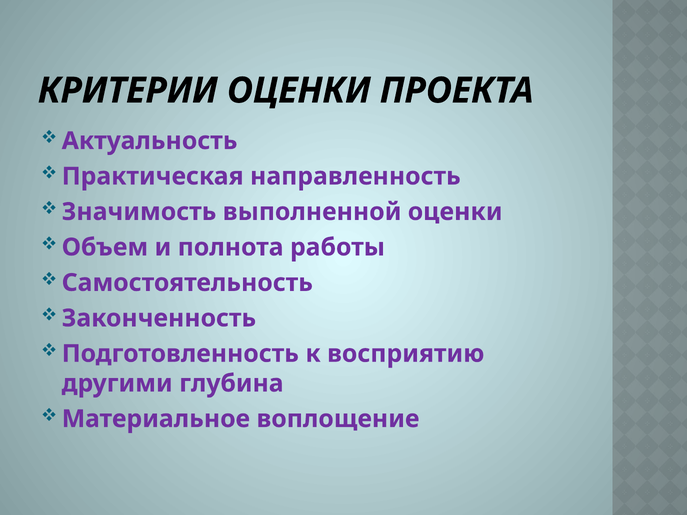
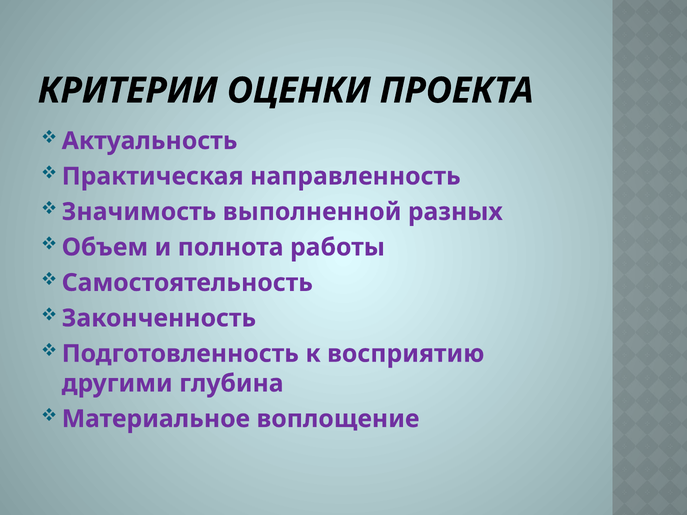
выполненной оценки: оценки -> разных
